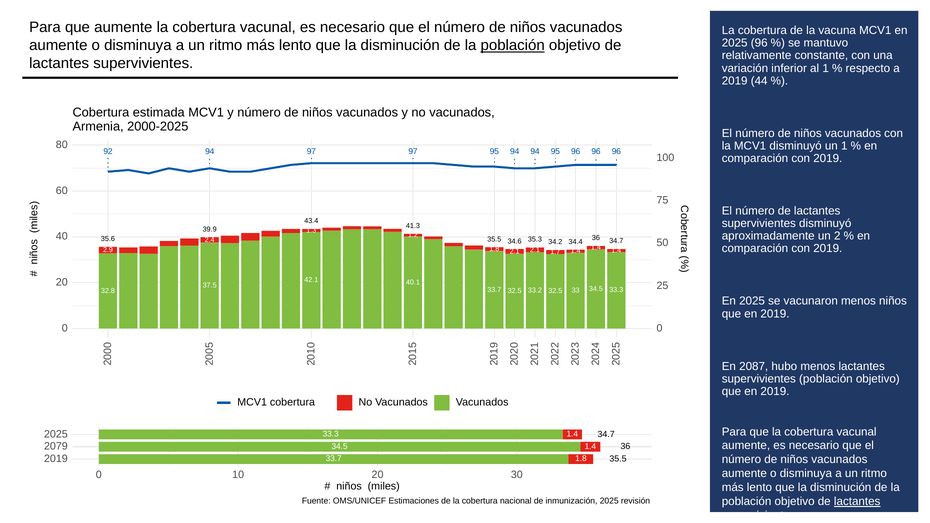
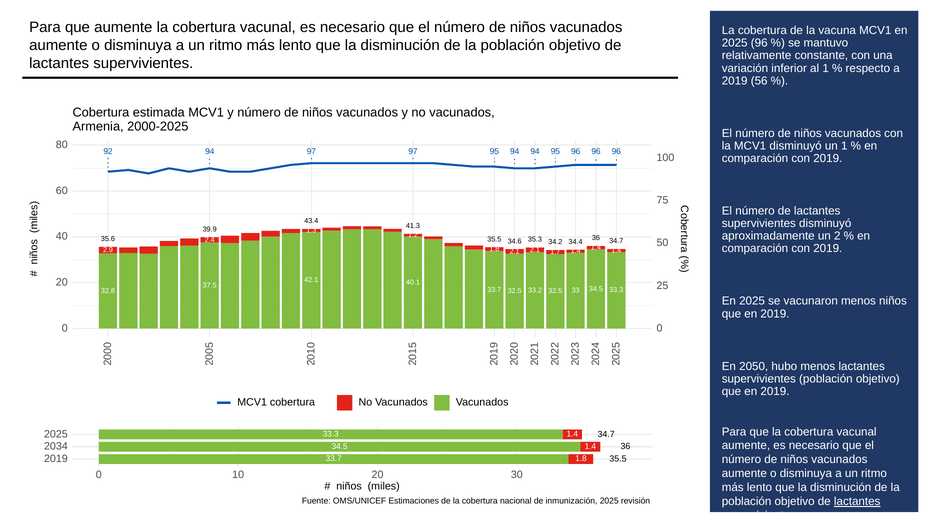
población at (513, 45) underline: present -> none
44: 44 -> 56
2087: 2087 -> 2050
2079: 2079 -> 2034
